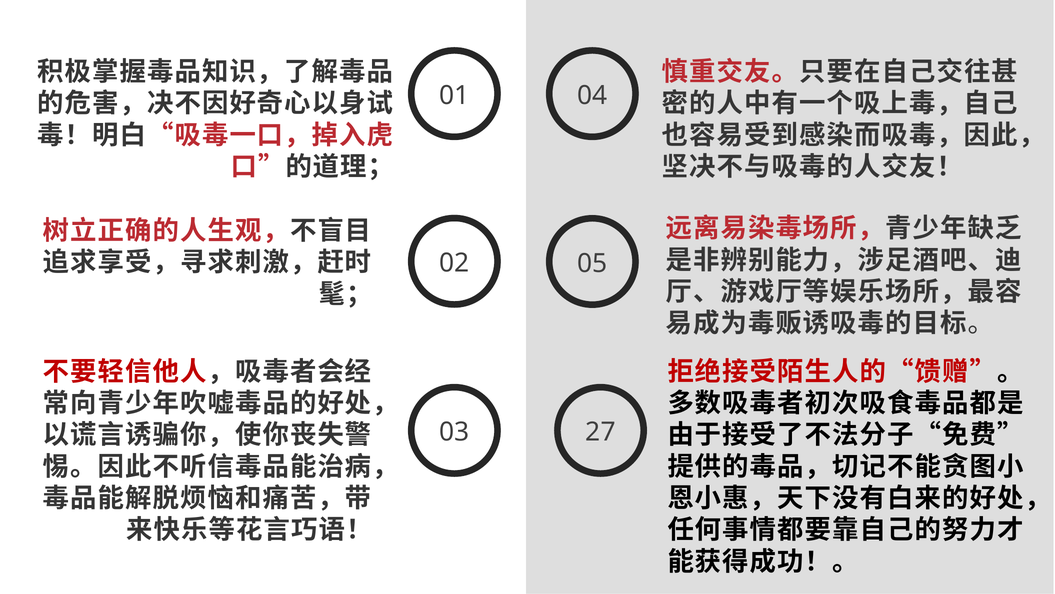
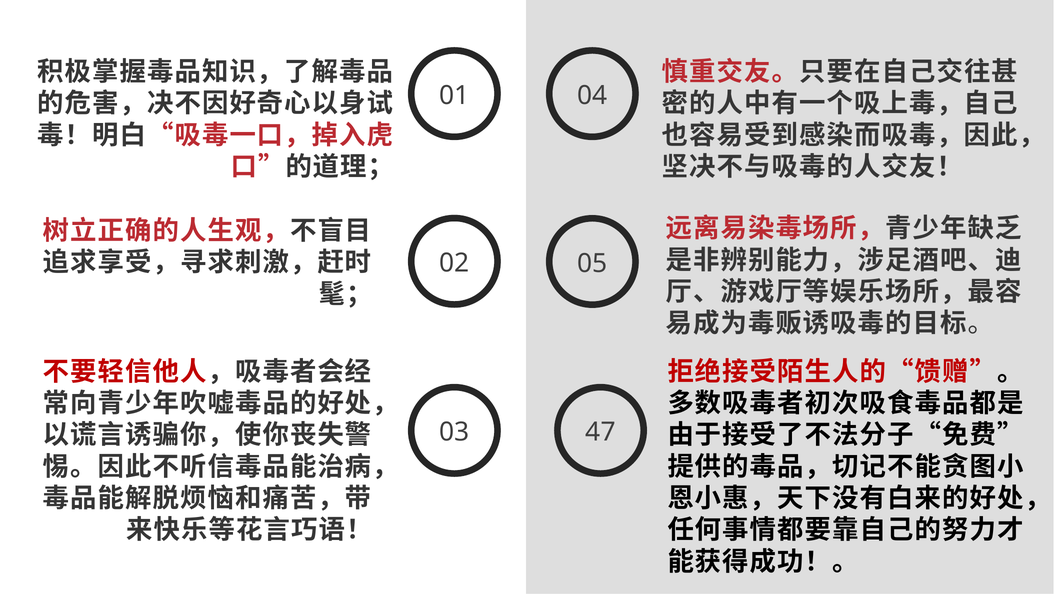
27: 27 -> 47
